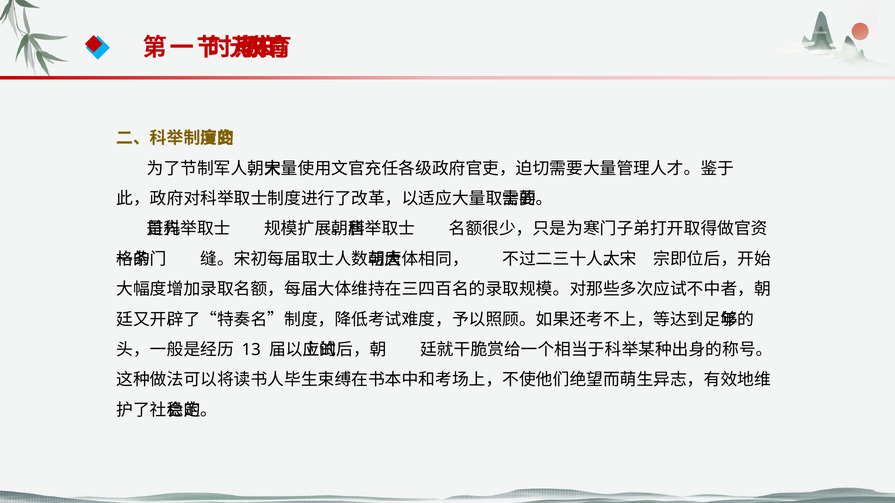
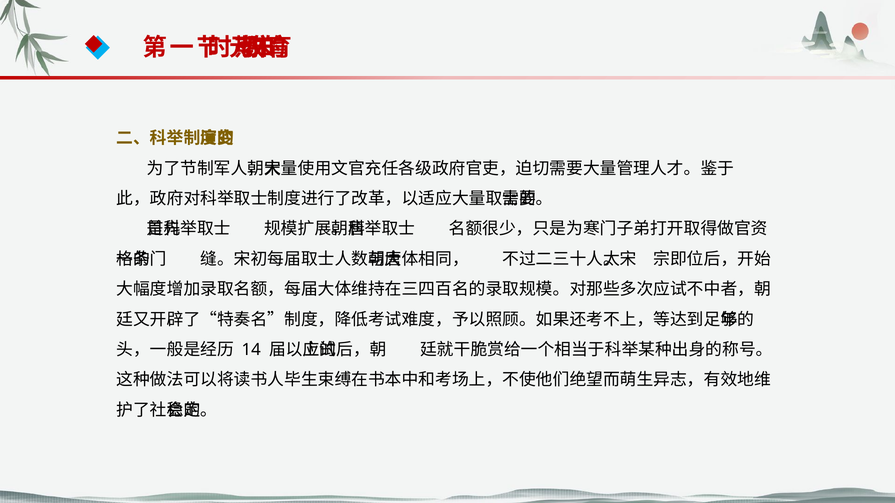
13: 13 -> 14
